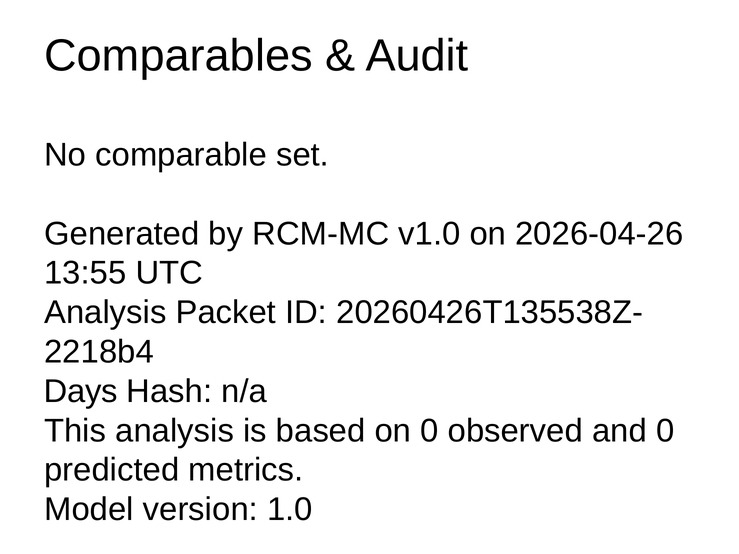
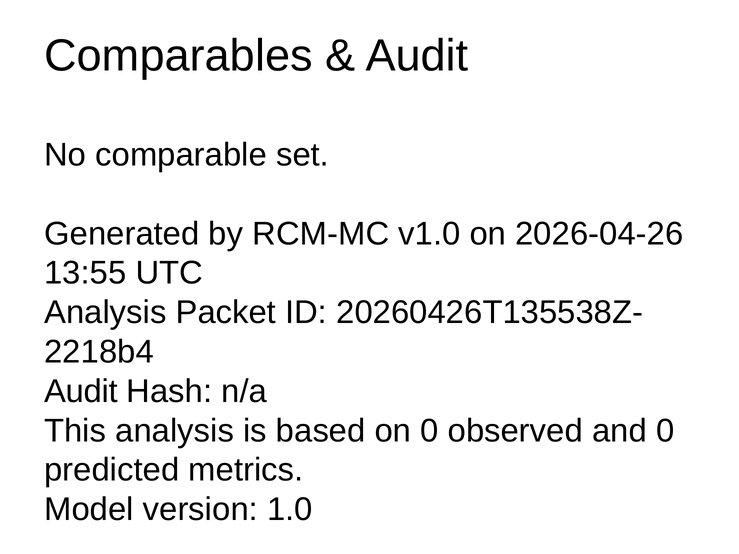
Days at (81, 392): Days -> Audit
